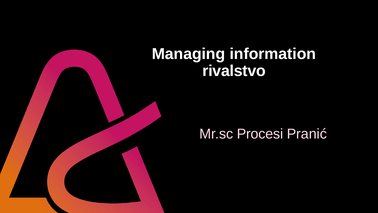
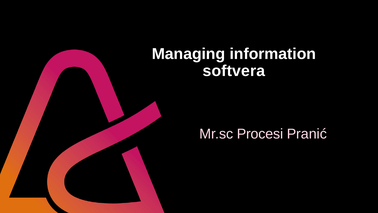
rivalstvo: rivalstvo -> softvera
